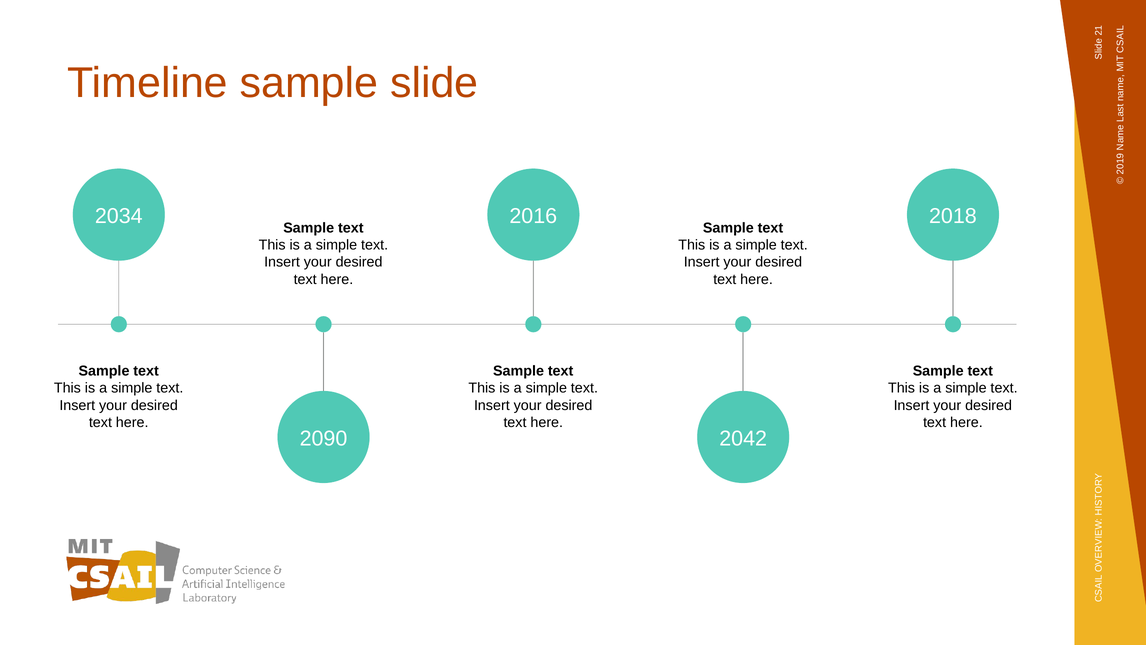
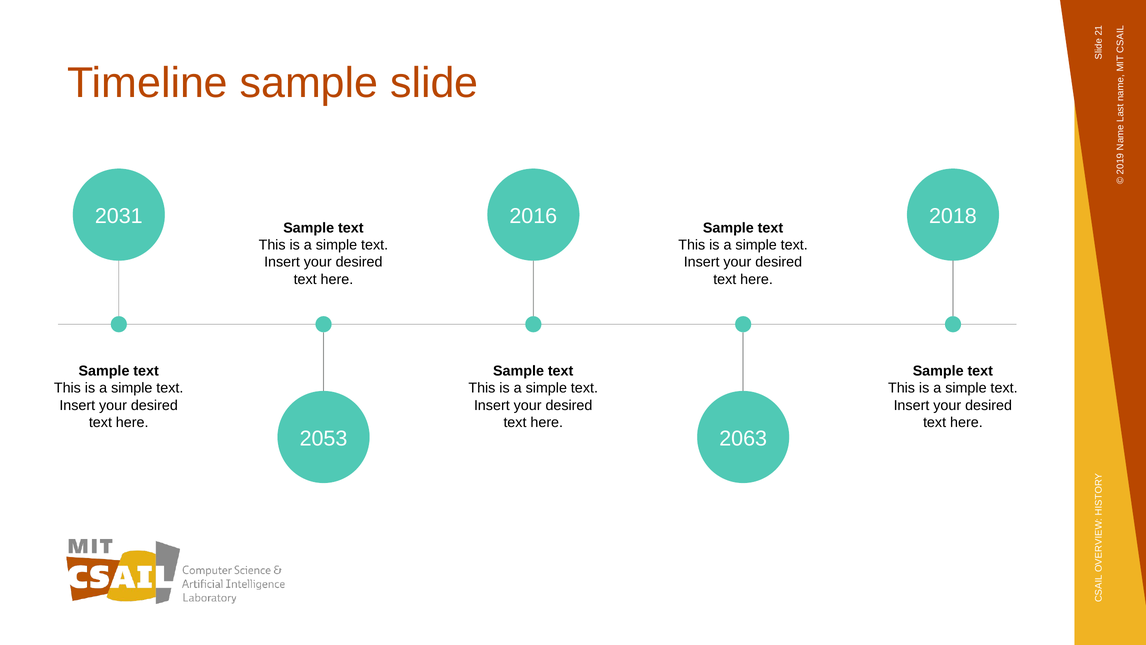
2034: 2034 -> 2031
2090: 2090 -> 2053
2042: 2042 -> 2063
